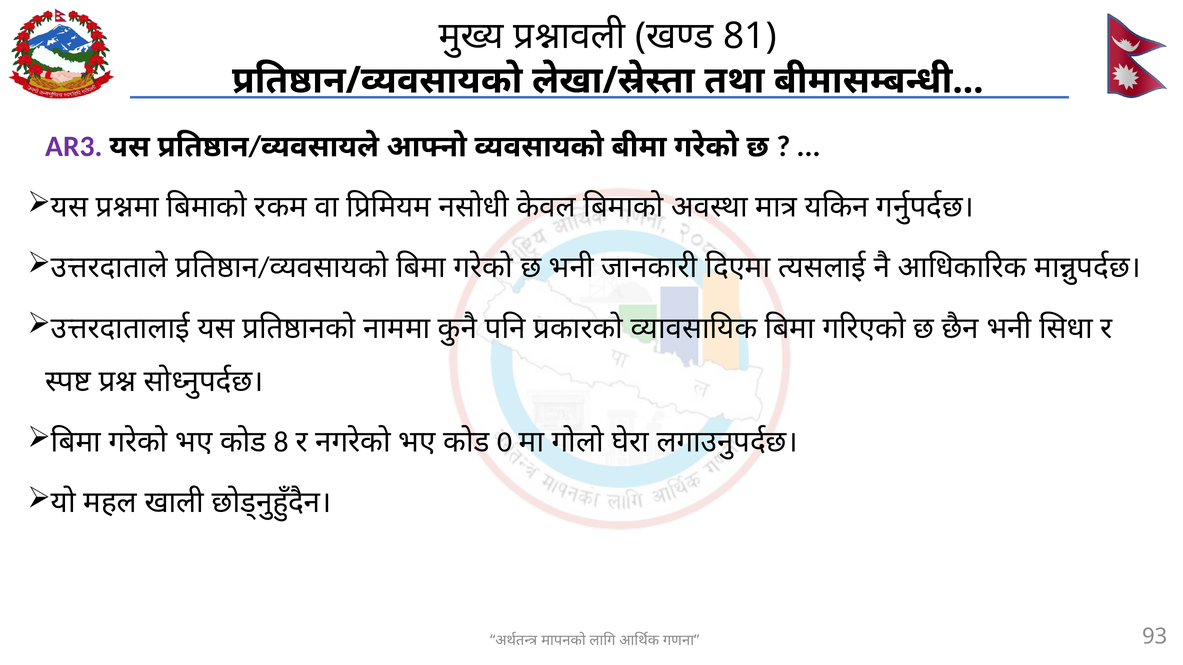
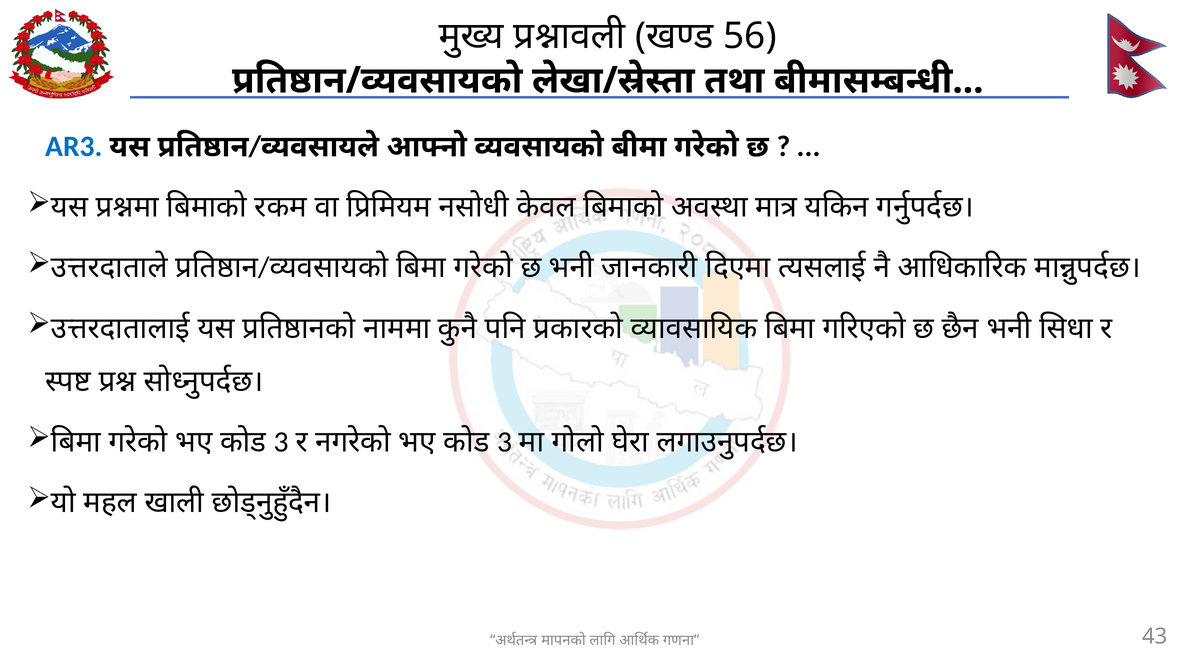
81: 81 -> 56
AR3 colour: purple -> blue
8 at (281, 442): 8 -> 3
0 at (505, 442): 0 -> 3
93: 93 -> 43
